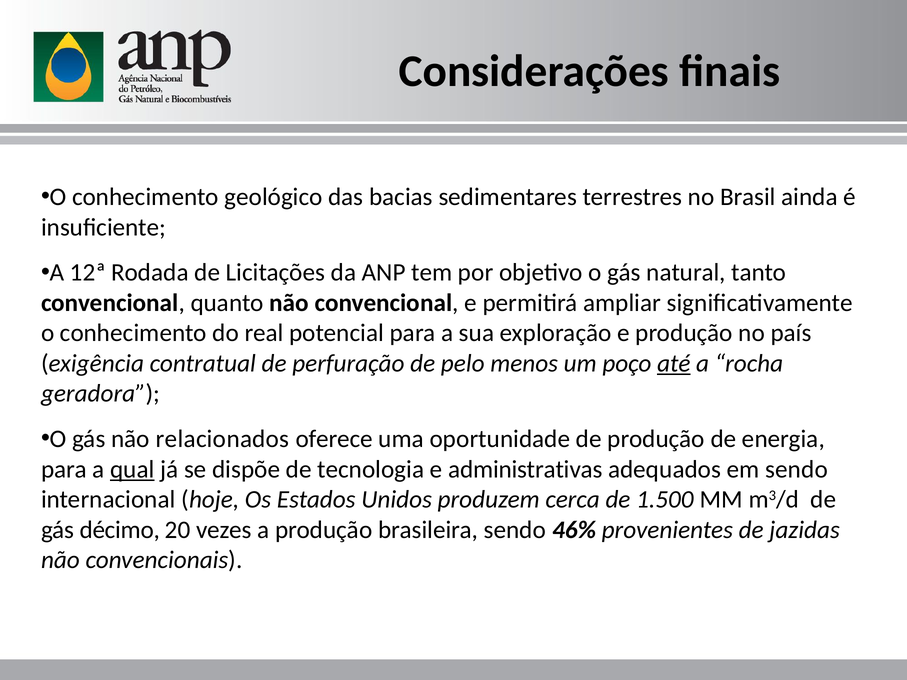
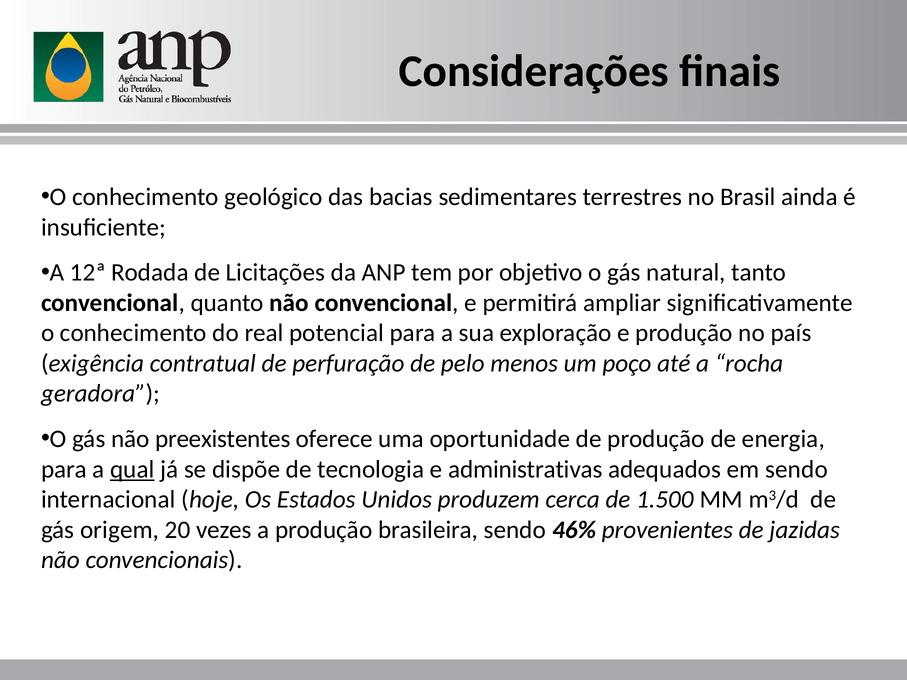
até underline: present -> none
relacionados: relacionados -> preexistentes
décimo: décimo -> origem
